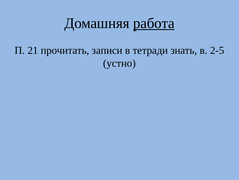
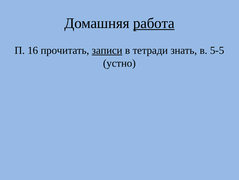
21: 21 -> 16
записи underline: none -> present
2-5: 2-5 -> 5-5
